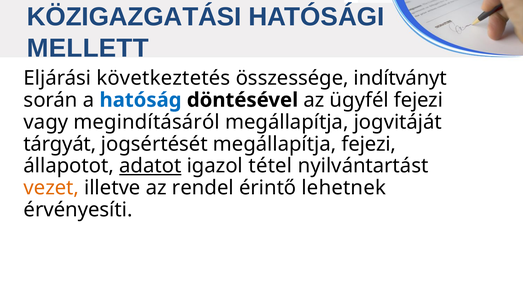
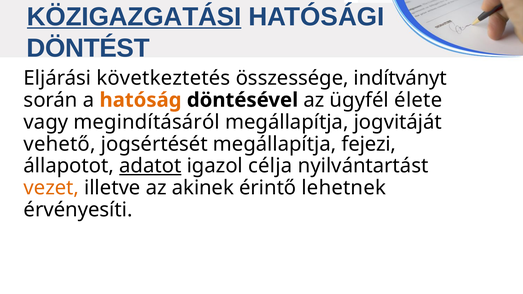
KÖZIGAZGATÁSI underline: none -> present
MELLETT: MELLETT -> DÖNTÉST
hatóság colour: blue -> orange
ügyfél fejezi: fejezi -> élete
tárgyát: tárgyát -> vehető
tétel: tétel -> célja
rendel: rendel -> akinek
